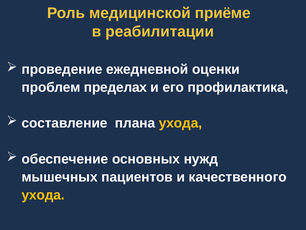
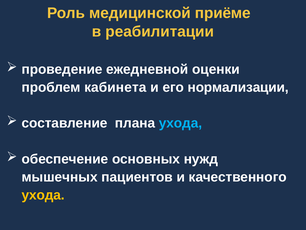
пределах: пределах -> кабинета
профилактика: профилактика -> нормализации
ухода at (181, 123) colour: yellow -> light blue
